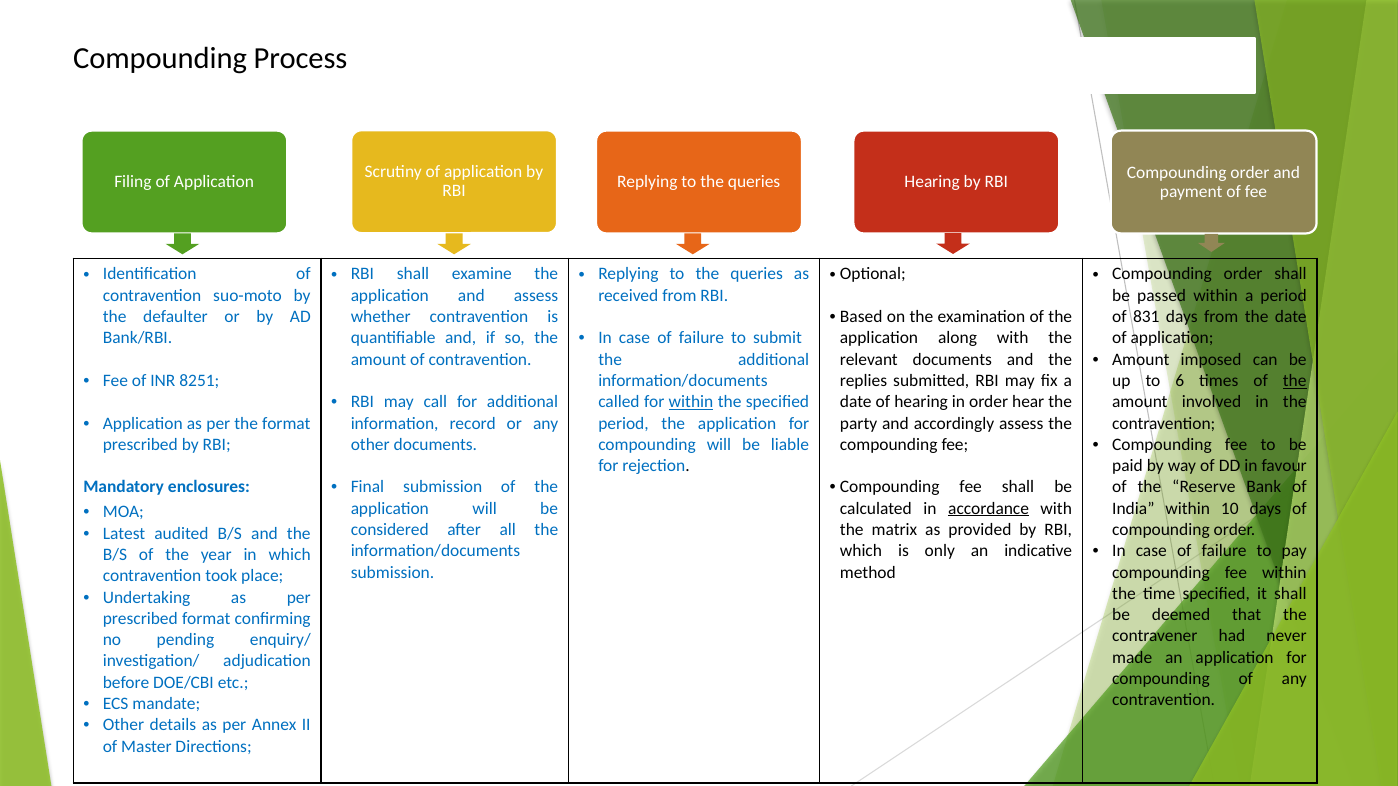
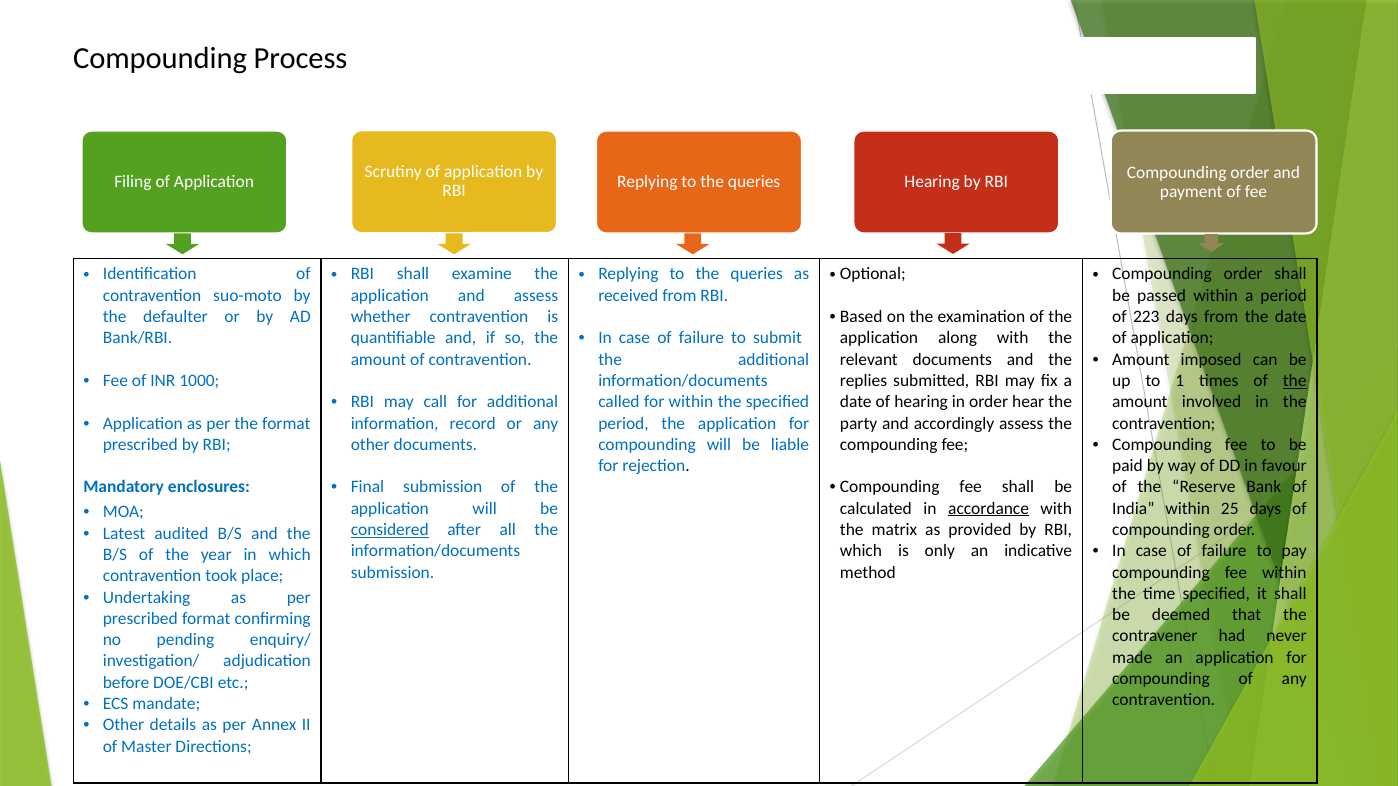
831: 831 -> 223
8251: 8251 -> 1000
6: 6 -> 1
within at (691, 402) underline: present -> none
10: 10 -> 25
considered underline: none -> present
